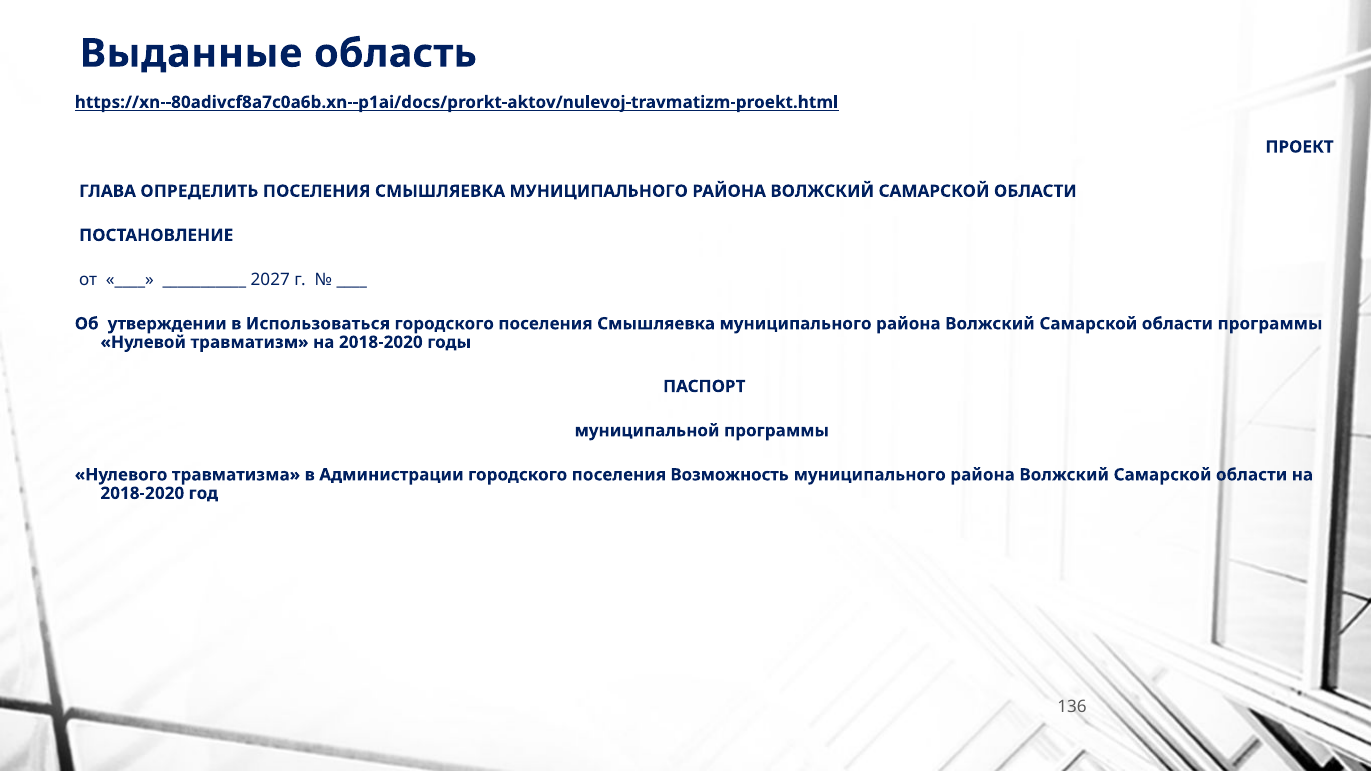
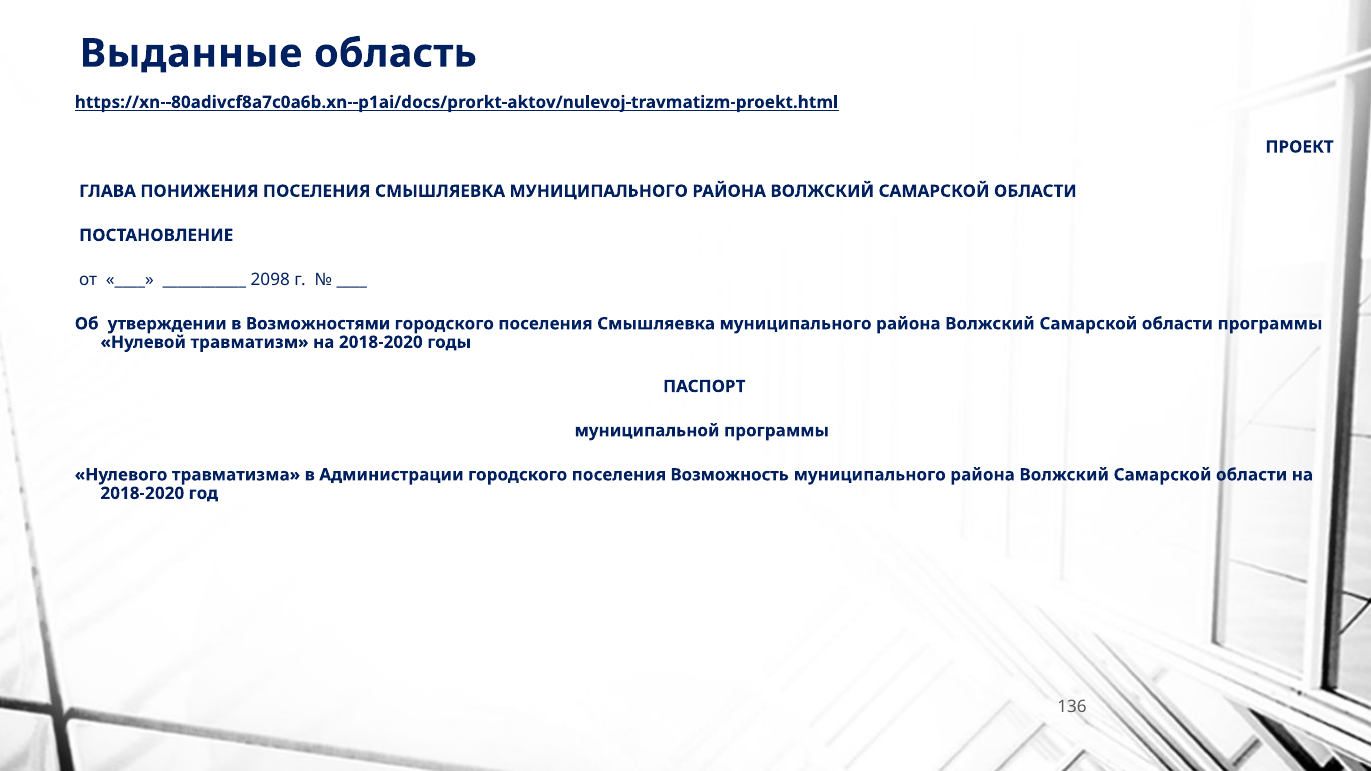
ОПРЕДЕЛИТЬ: ОПРЕДЕЛИТЬ -> ПОНИЖЕНИЯ
2027: 2027 -> 2098
Использоваться: Использоваться -> Возможностями
